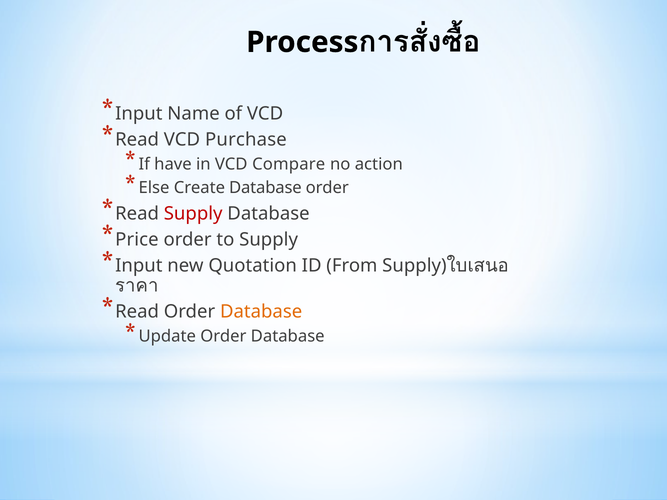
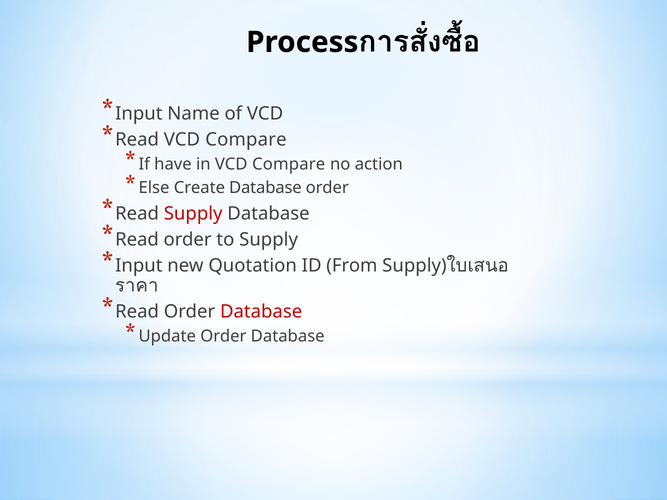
Read VCD Purchase: Purchase -> Compare
Price at (137, 240): Price -> Read
Database at (261, 312) colour: orange -> red
